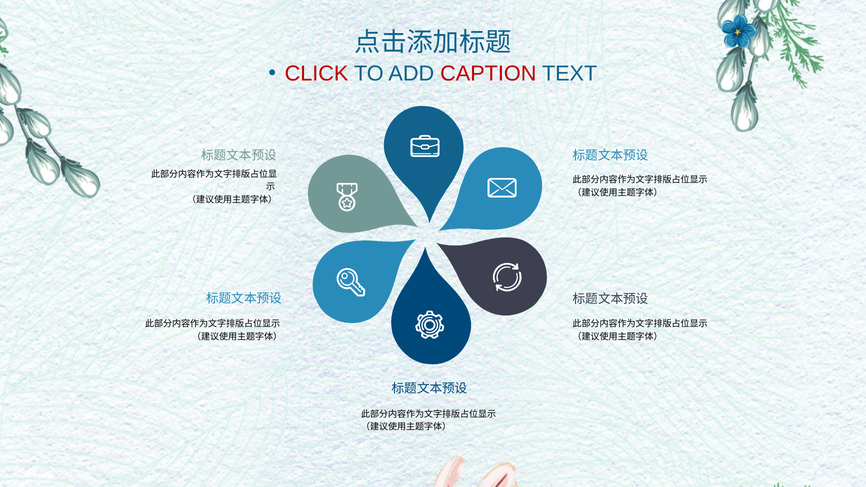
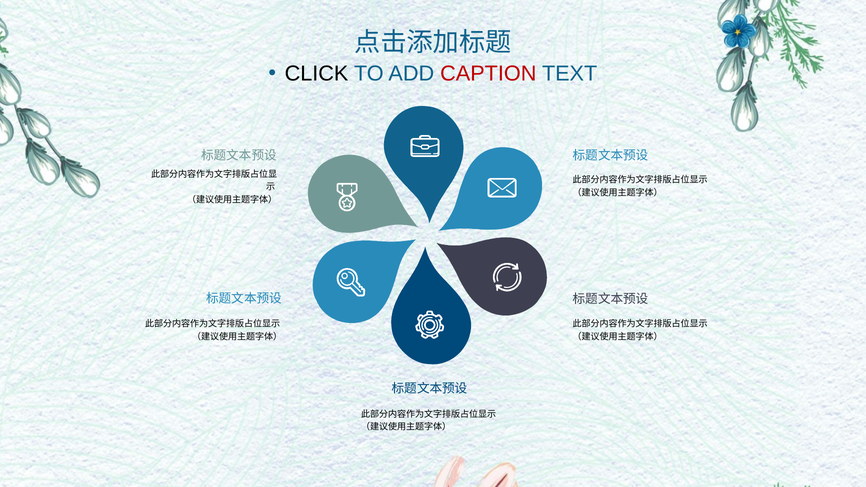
CLICK colour: red -> black
